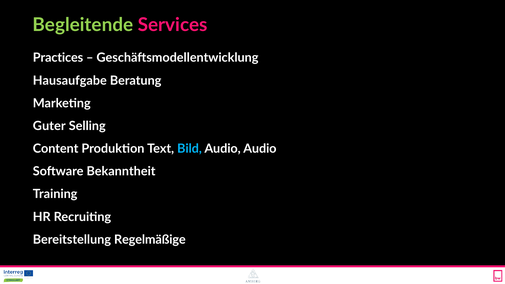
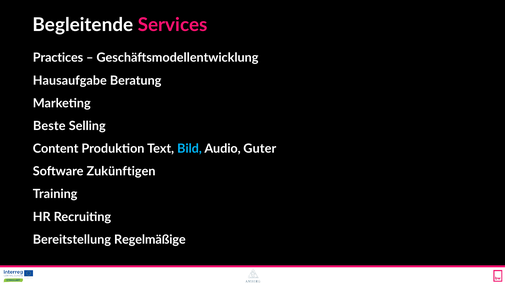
Begleitende colour: light green -> white
Guter: Guter -> Beste
Audio Audio: Audio -> Guter
Bekanntheit: Bekanntheit -> Zukünftigen
